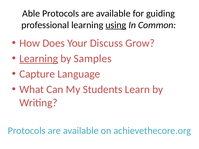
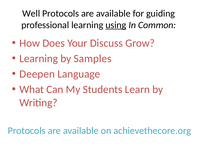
Able: Able -> Well
Learning at (39, 59) underline: present -> none
Capture: Capture -> Deepen
